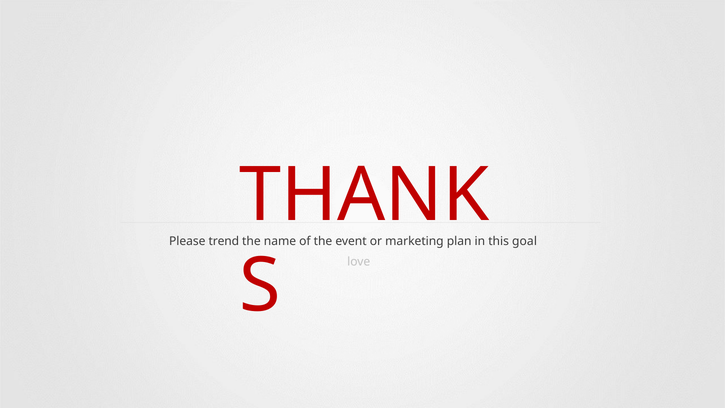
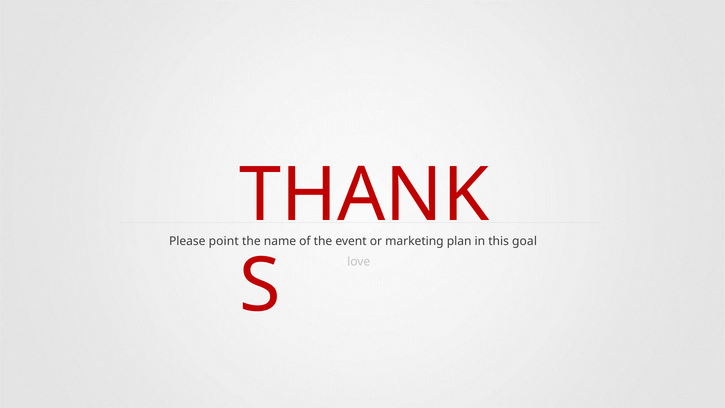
trend: trend -> point
